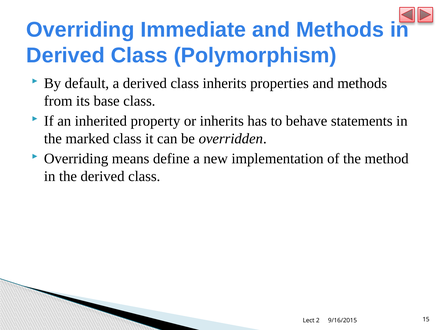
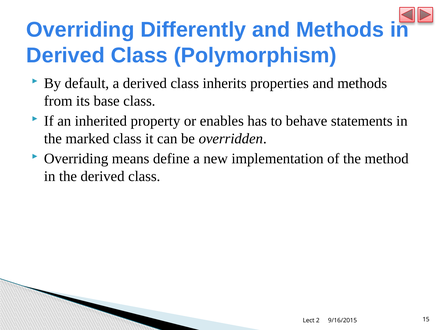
Immediate: Immediate -> Differently
or inherits: inherits -> enables
